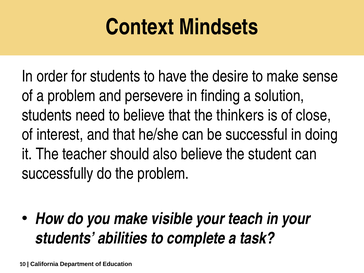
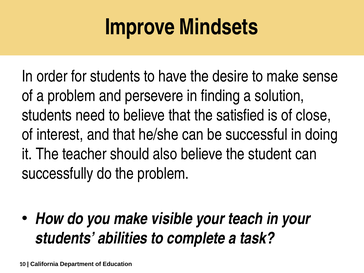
Context: Context -> Improve
thinkers: thinkers -> satisfied
